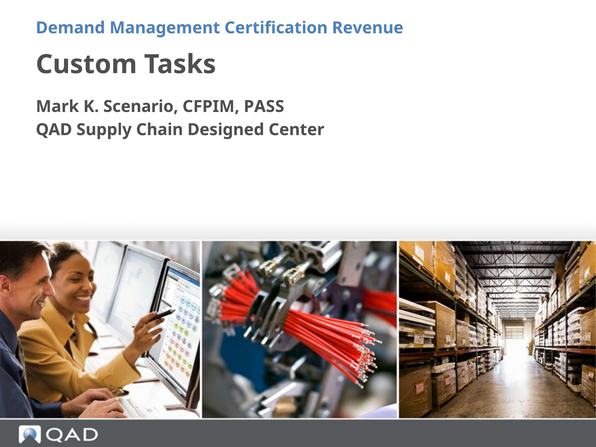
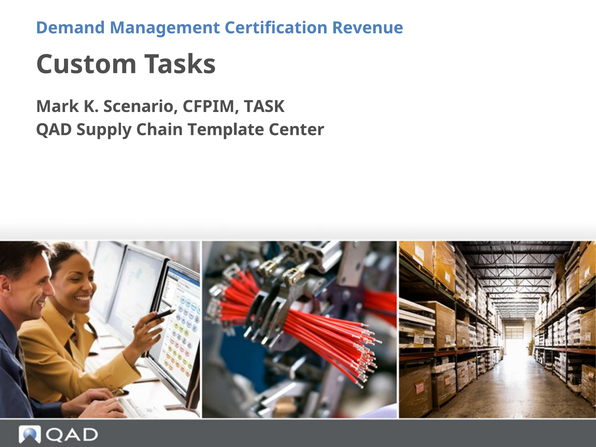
PASS: PASS -> TASK
Designed: Designed -> Template
